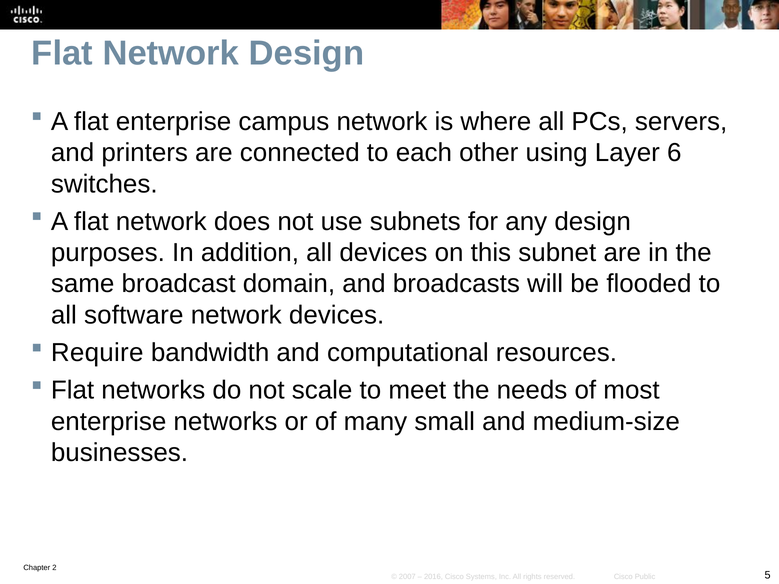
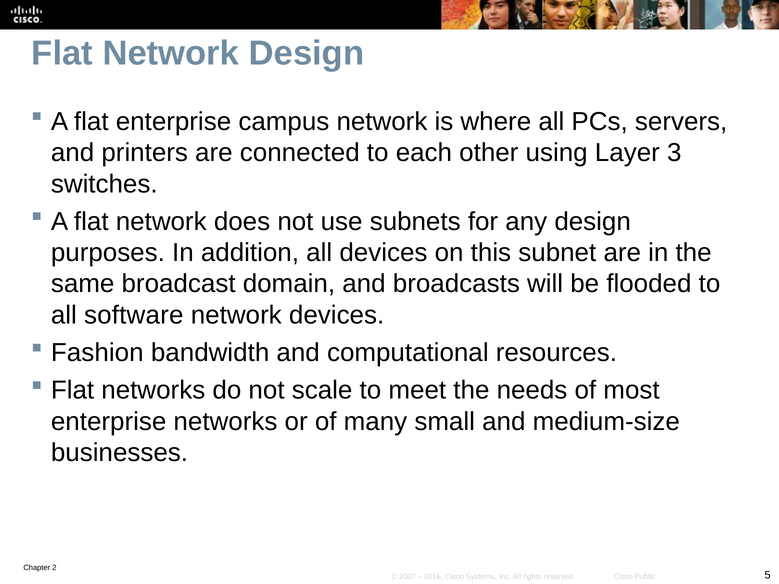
6: 6 -> 3
Require: Require -> Fashion
